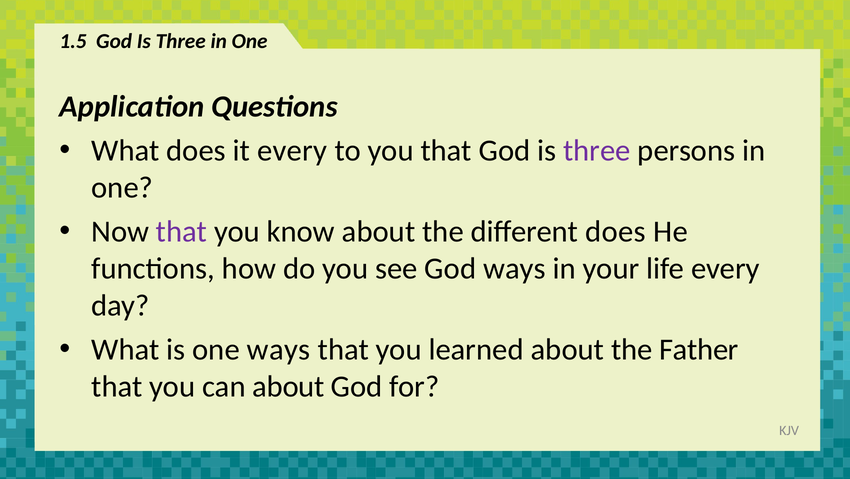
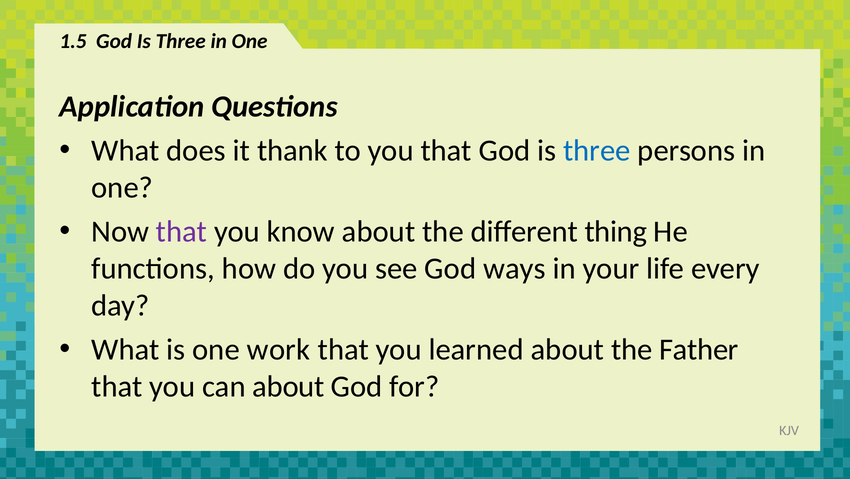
it every: every -> thank
three at (597, 151) colour: purple -> blue
different does: does -> thing
one ways: ways -> work
